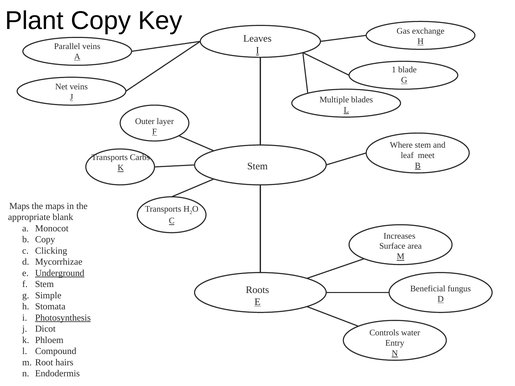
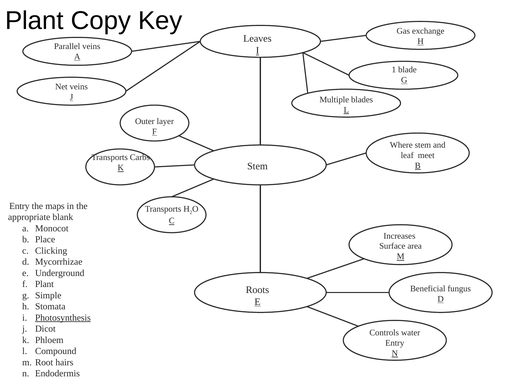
Maps at (19, 206): Maps -> Entry
b Copy: Copy -> Place
Underground underline: present -> none
f Stem: Stem -> Plant
